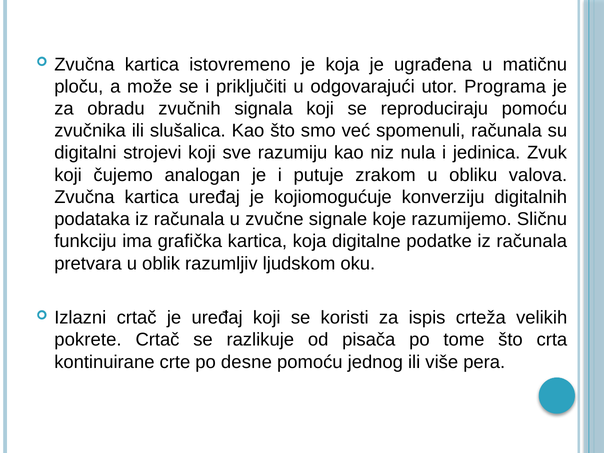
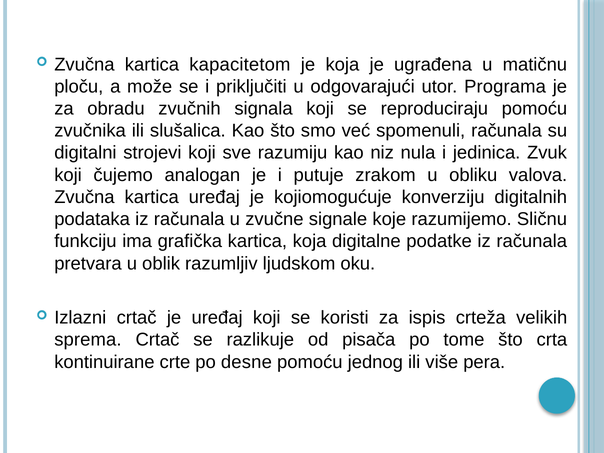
istovremeno: istovremeno -> kapacitetom
pokrete: pokrete -> sprema
